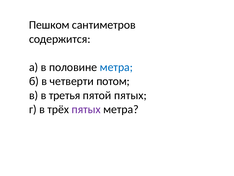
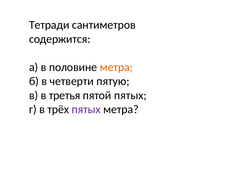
Пешком: Пешком -> Тетради
метра at (116, 67) colour: blue -> orange
потом: потом -> пятую
